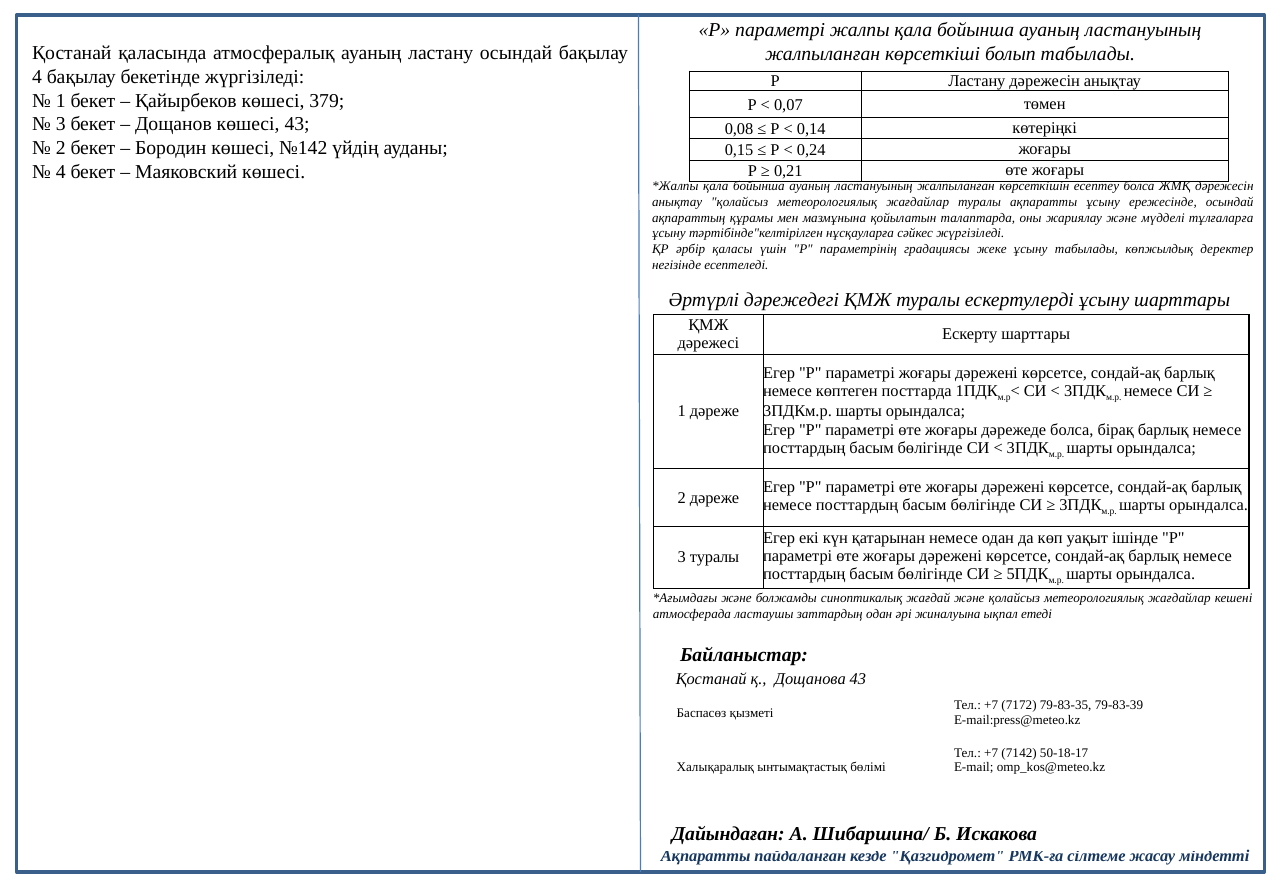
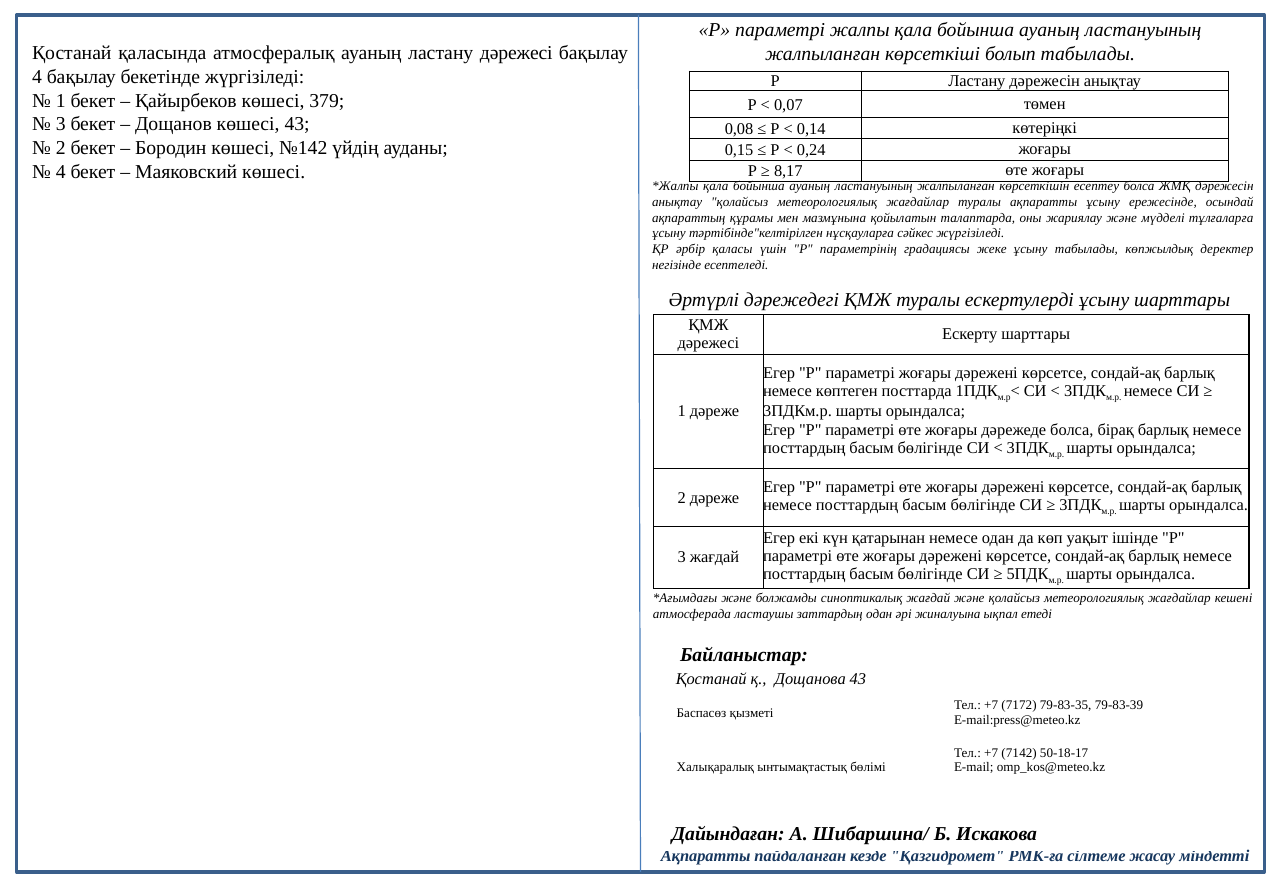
ластану осындай: осындай -> дәрежесі
0,21: 0,21 -> 8,17
3 туралы: туралы -> жағдай
